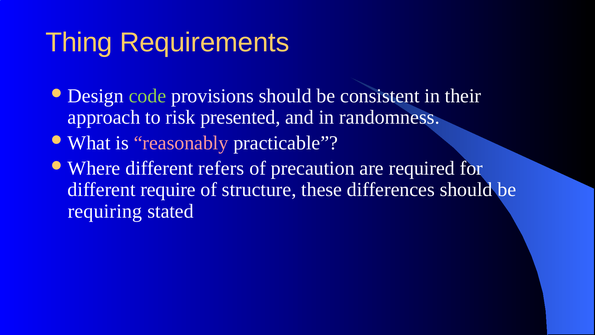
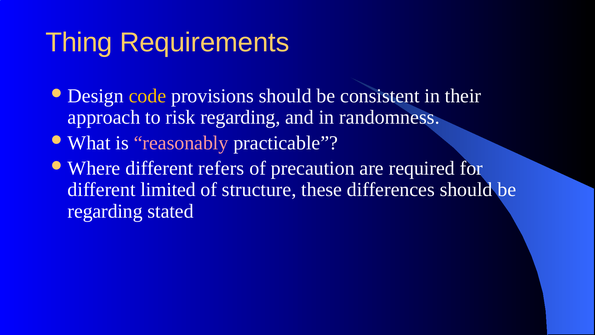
code colour: light green -> yellow
risk presented: presented -> regarding
require: require -> limited
requiring at (105, 211): requiring -> regarding
